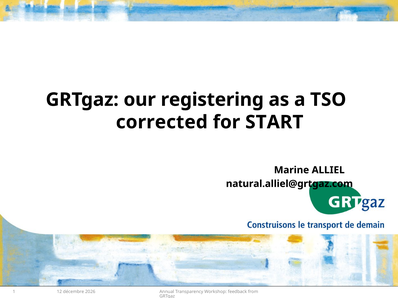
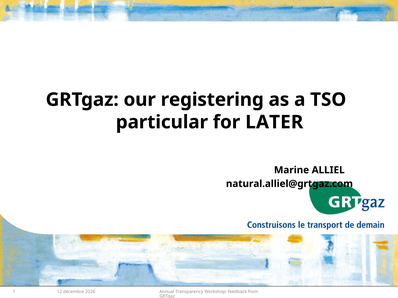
corrected: corrected -> particular
START: START -> LATER
